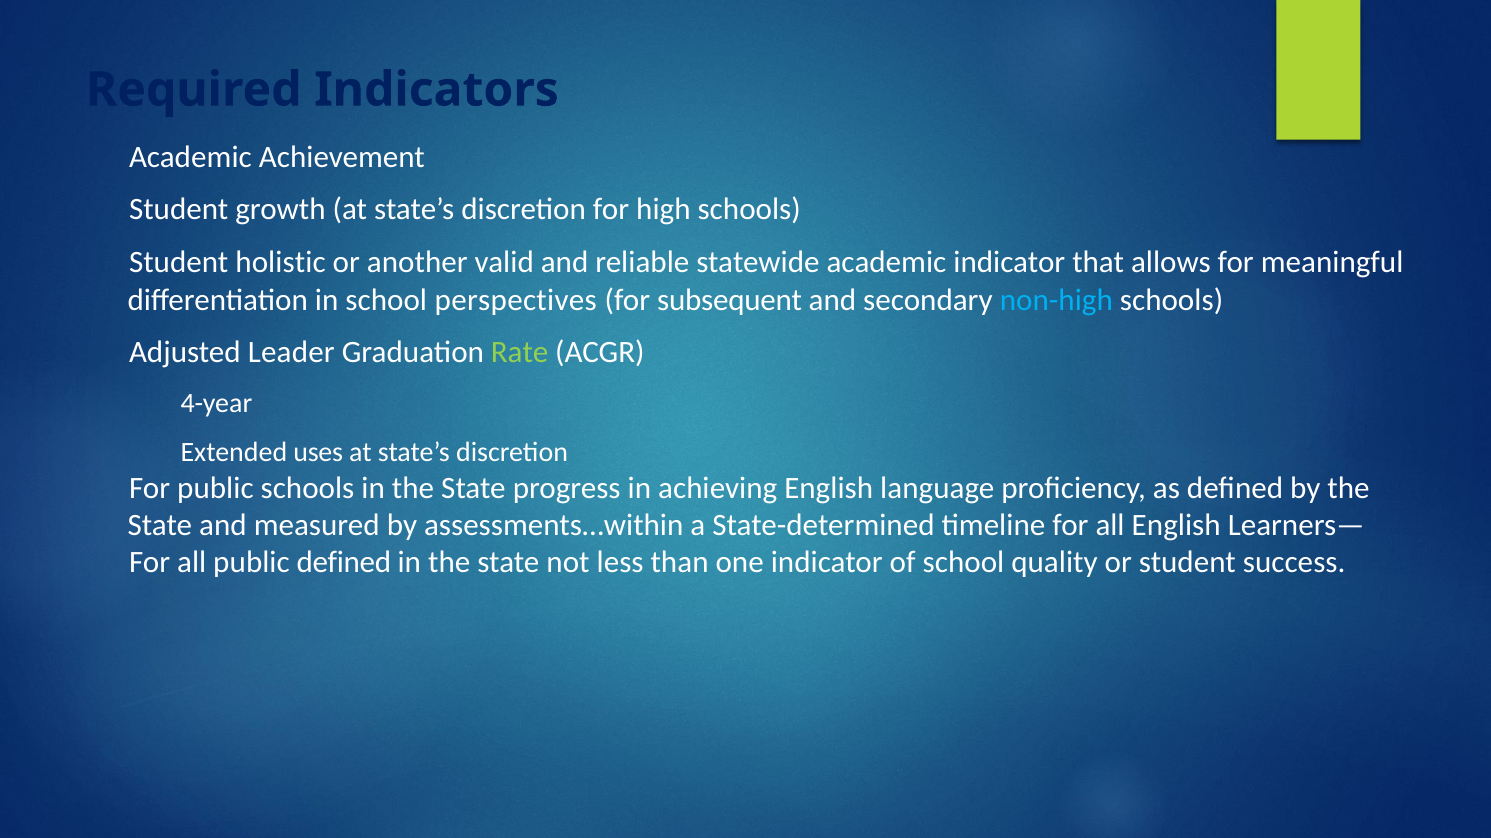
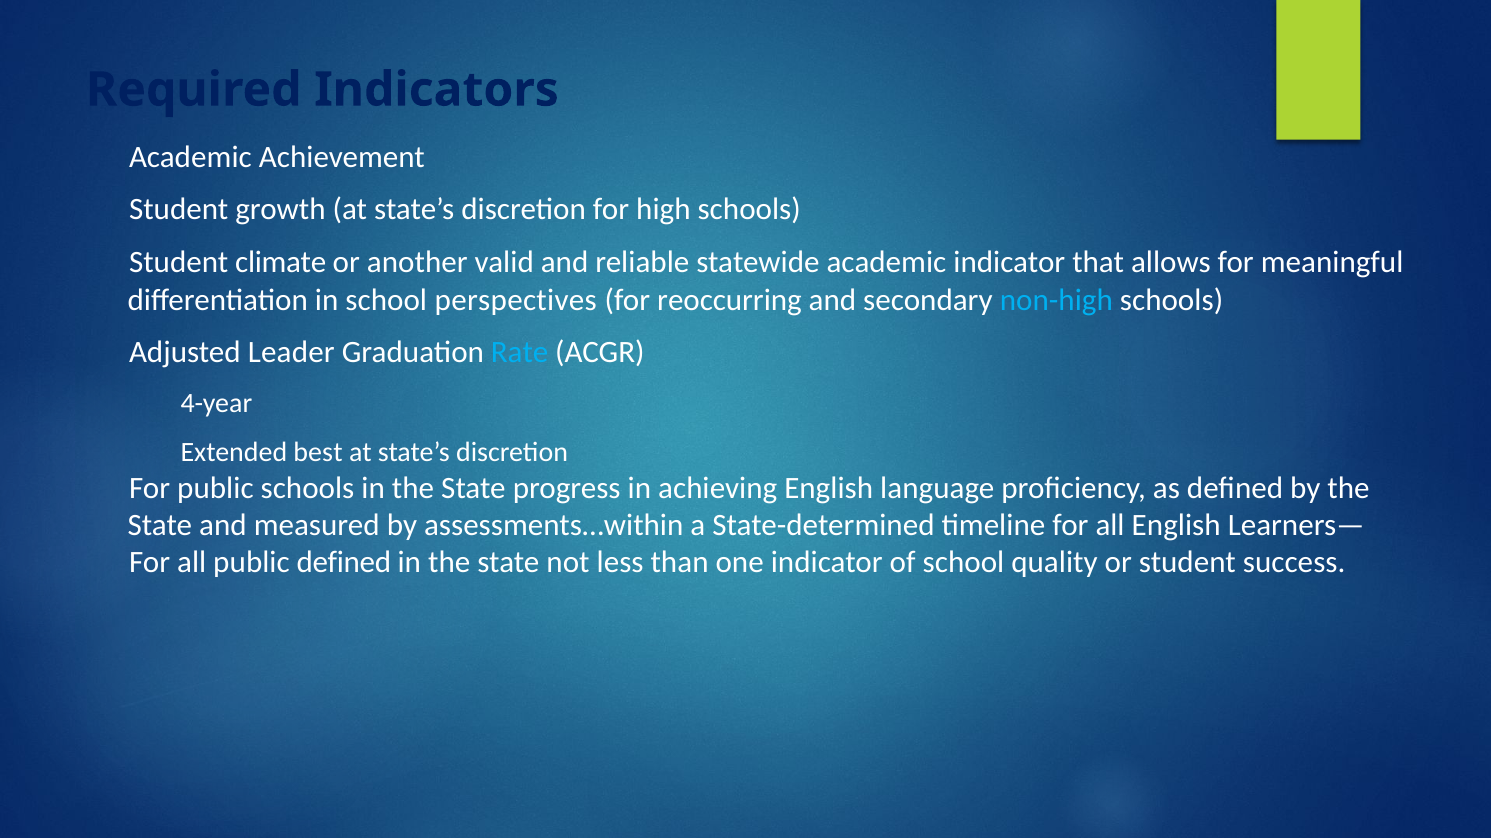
holistic: holistic -> climate
subsequent: subsequent -> reoccurring
Rate colour: light green -> light blue
uses: uses -> best
